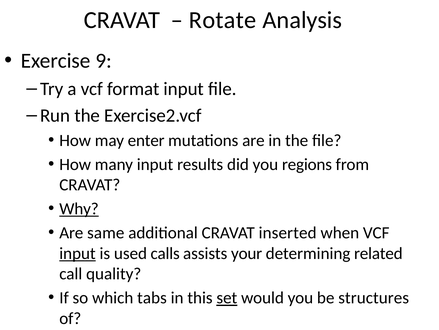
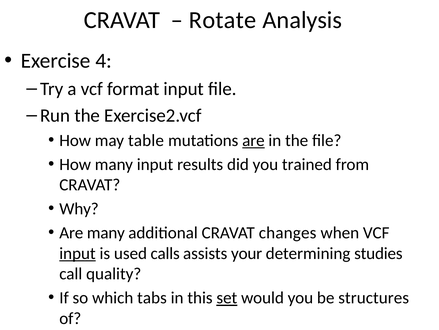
9: 9 -> 4
enter: enter -> table
are at (253, 140) underline: none -> present
regions: regions -> trained
Why underline: present -> none
Are same: same -> many
inserted: inserted -> changes
related: related -> studies
